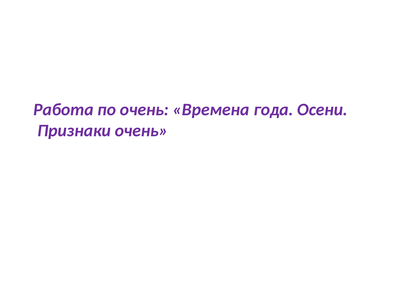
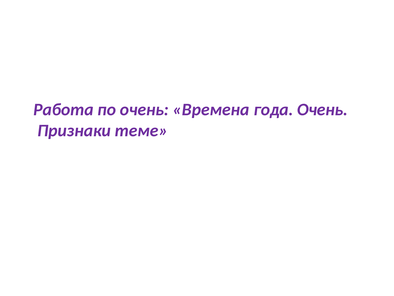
года Осени: Осени -> Очень
Признаки очень: очень -> теме
